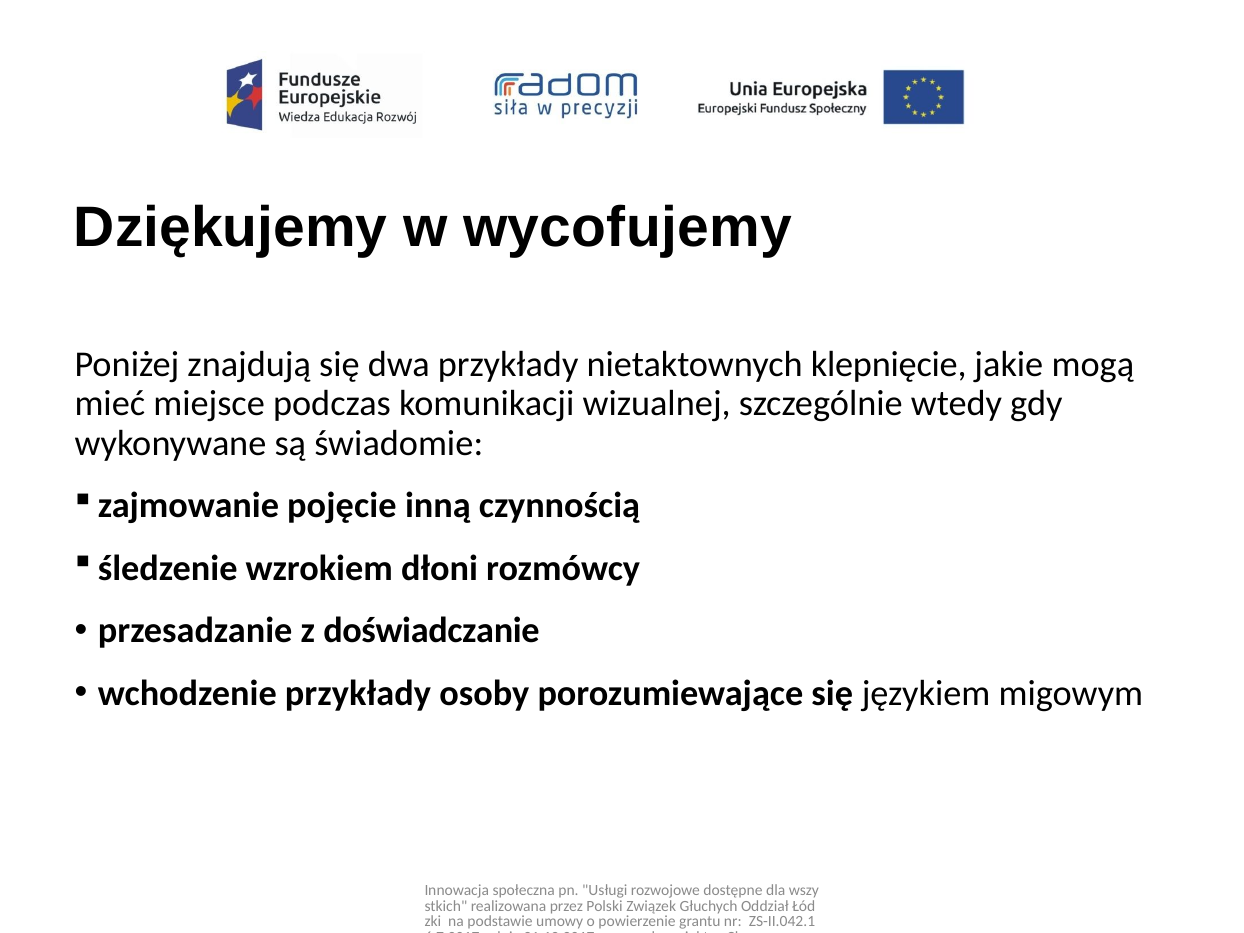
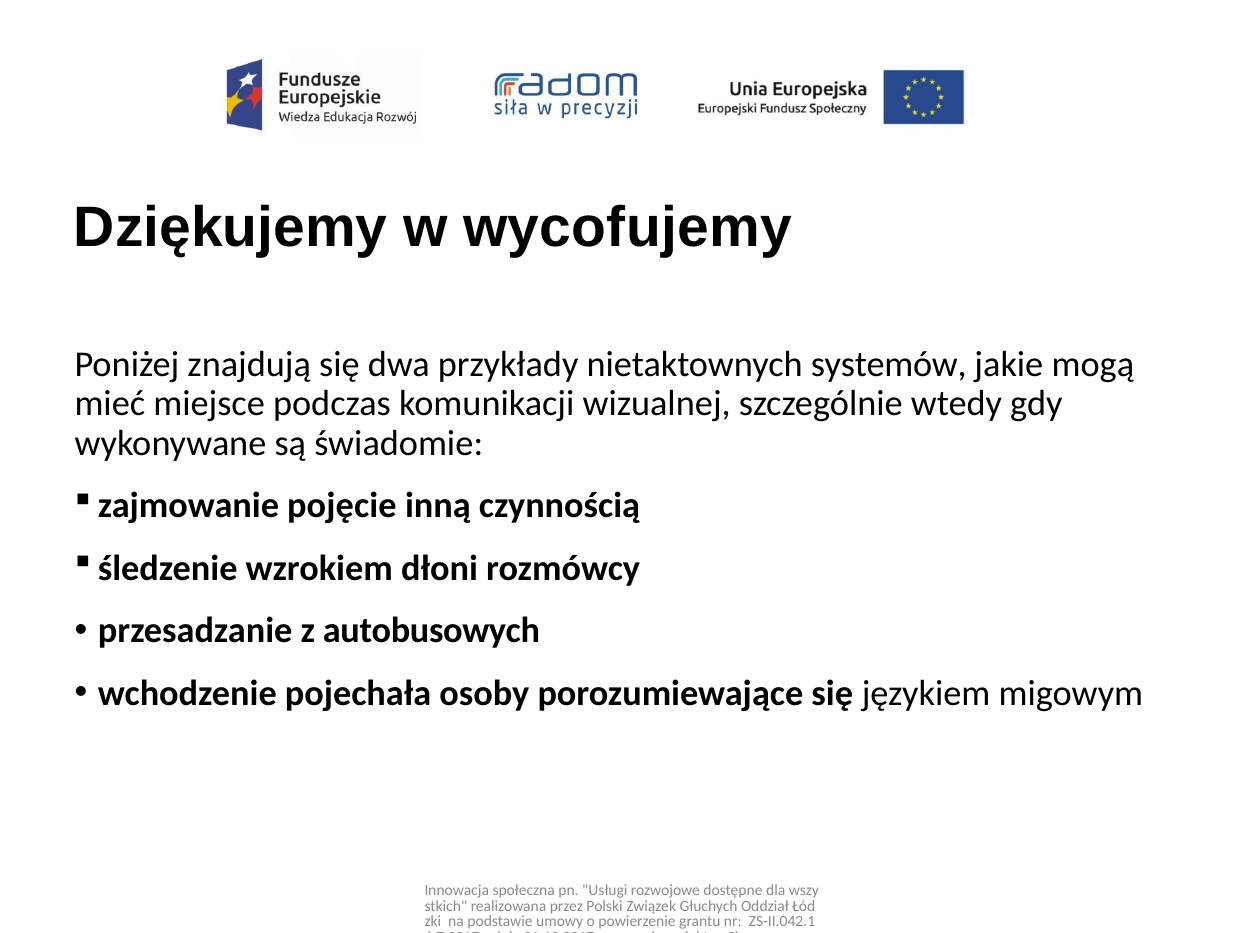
klepnięcie: klepnięcie -> systemów
doświadczanie: doświadczanie -> autobusowych
wchodzenie przykłady: przykłady -> pojechała
